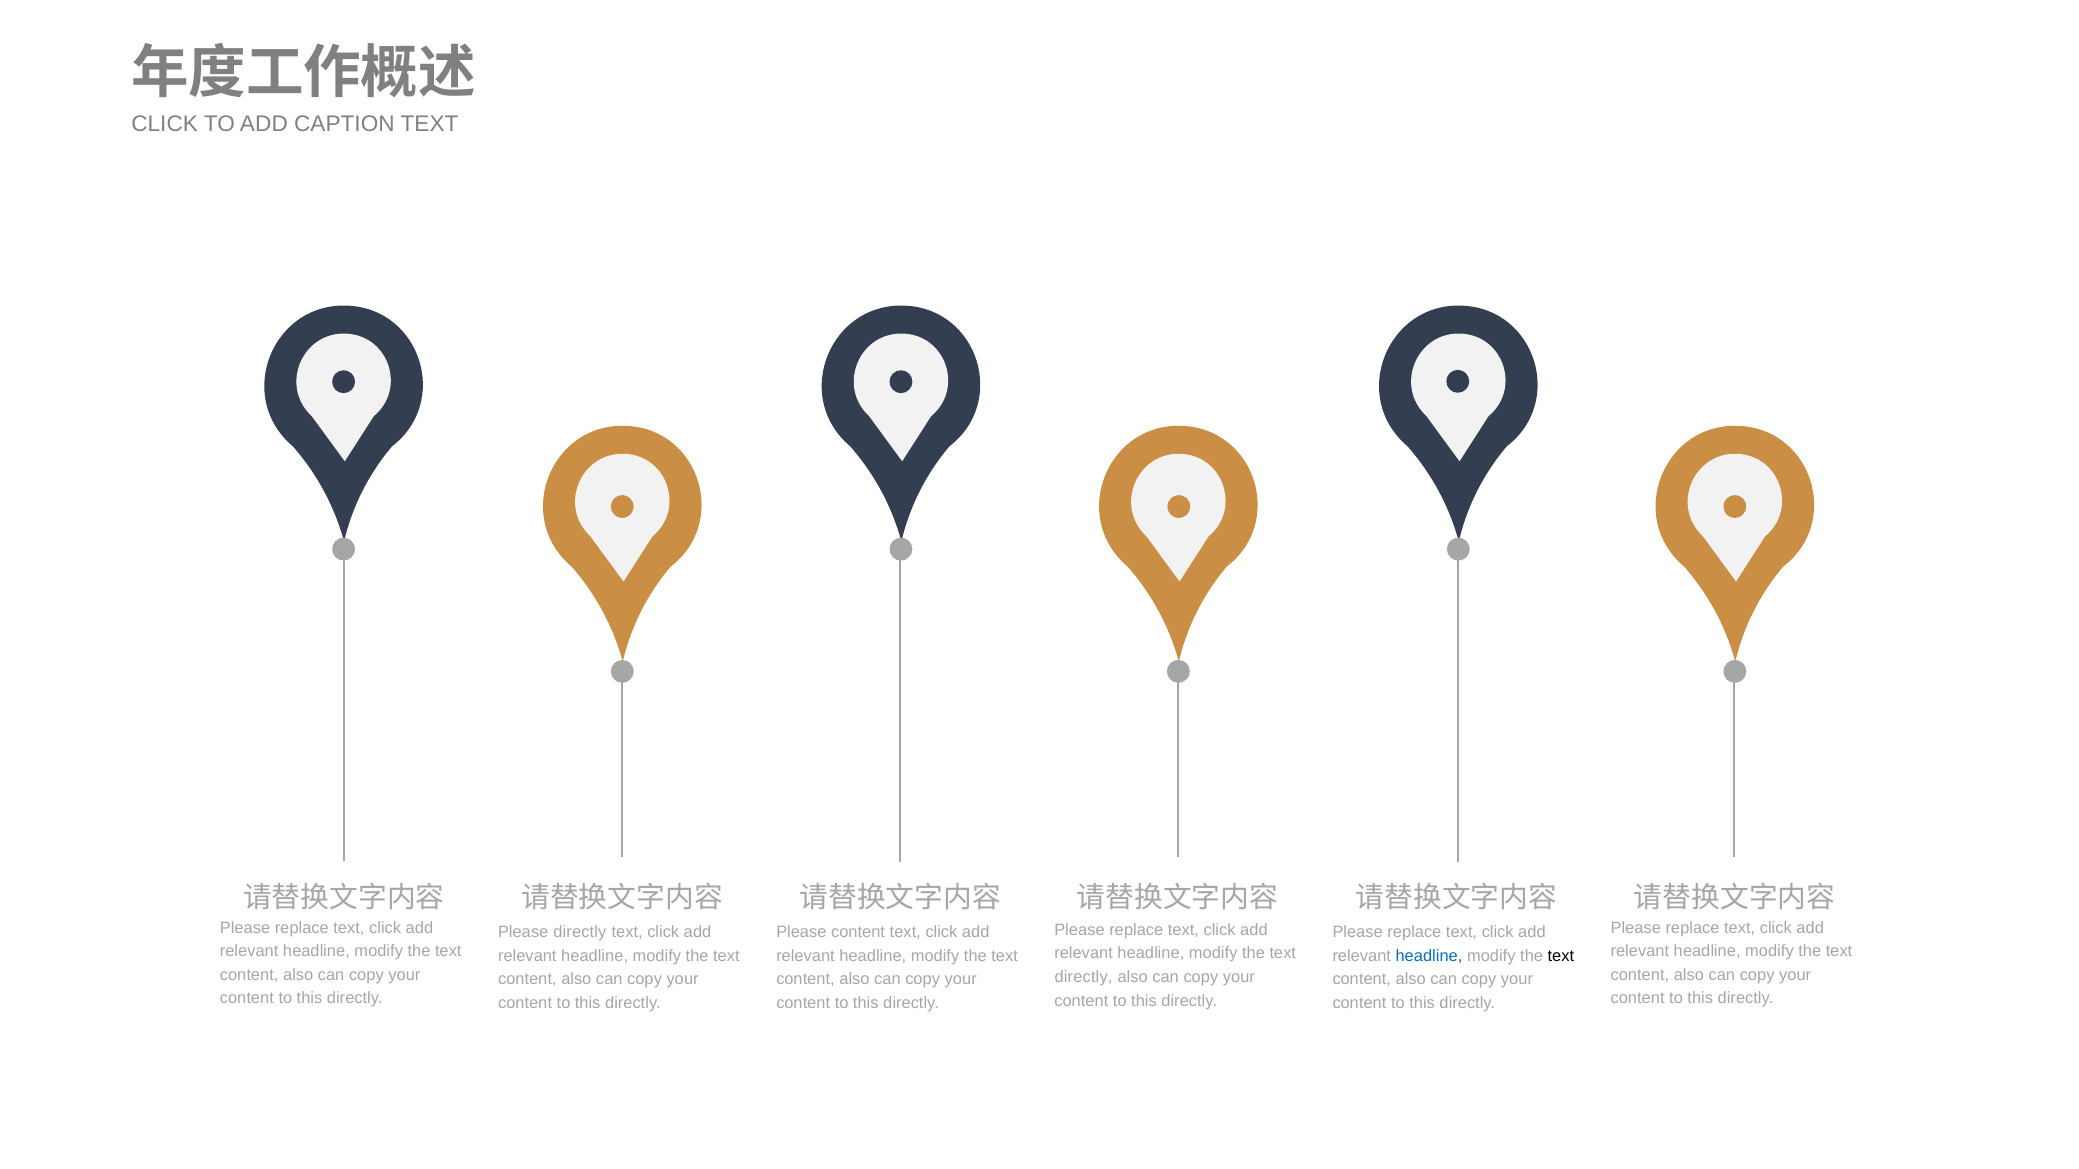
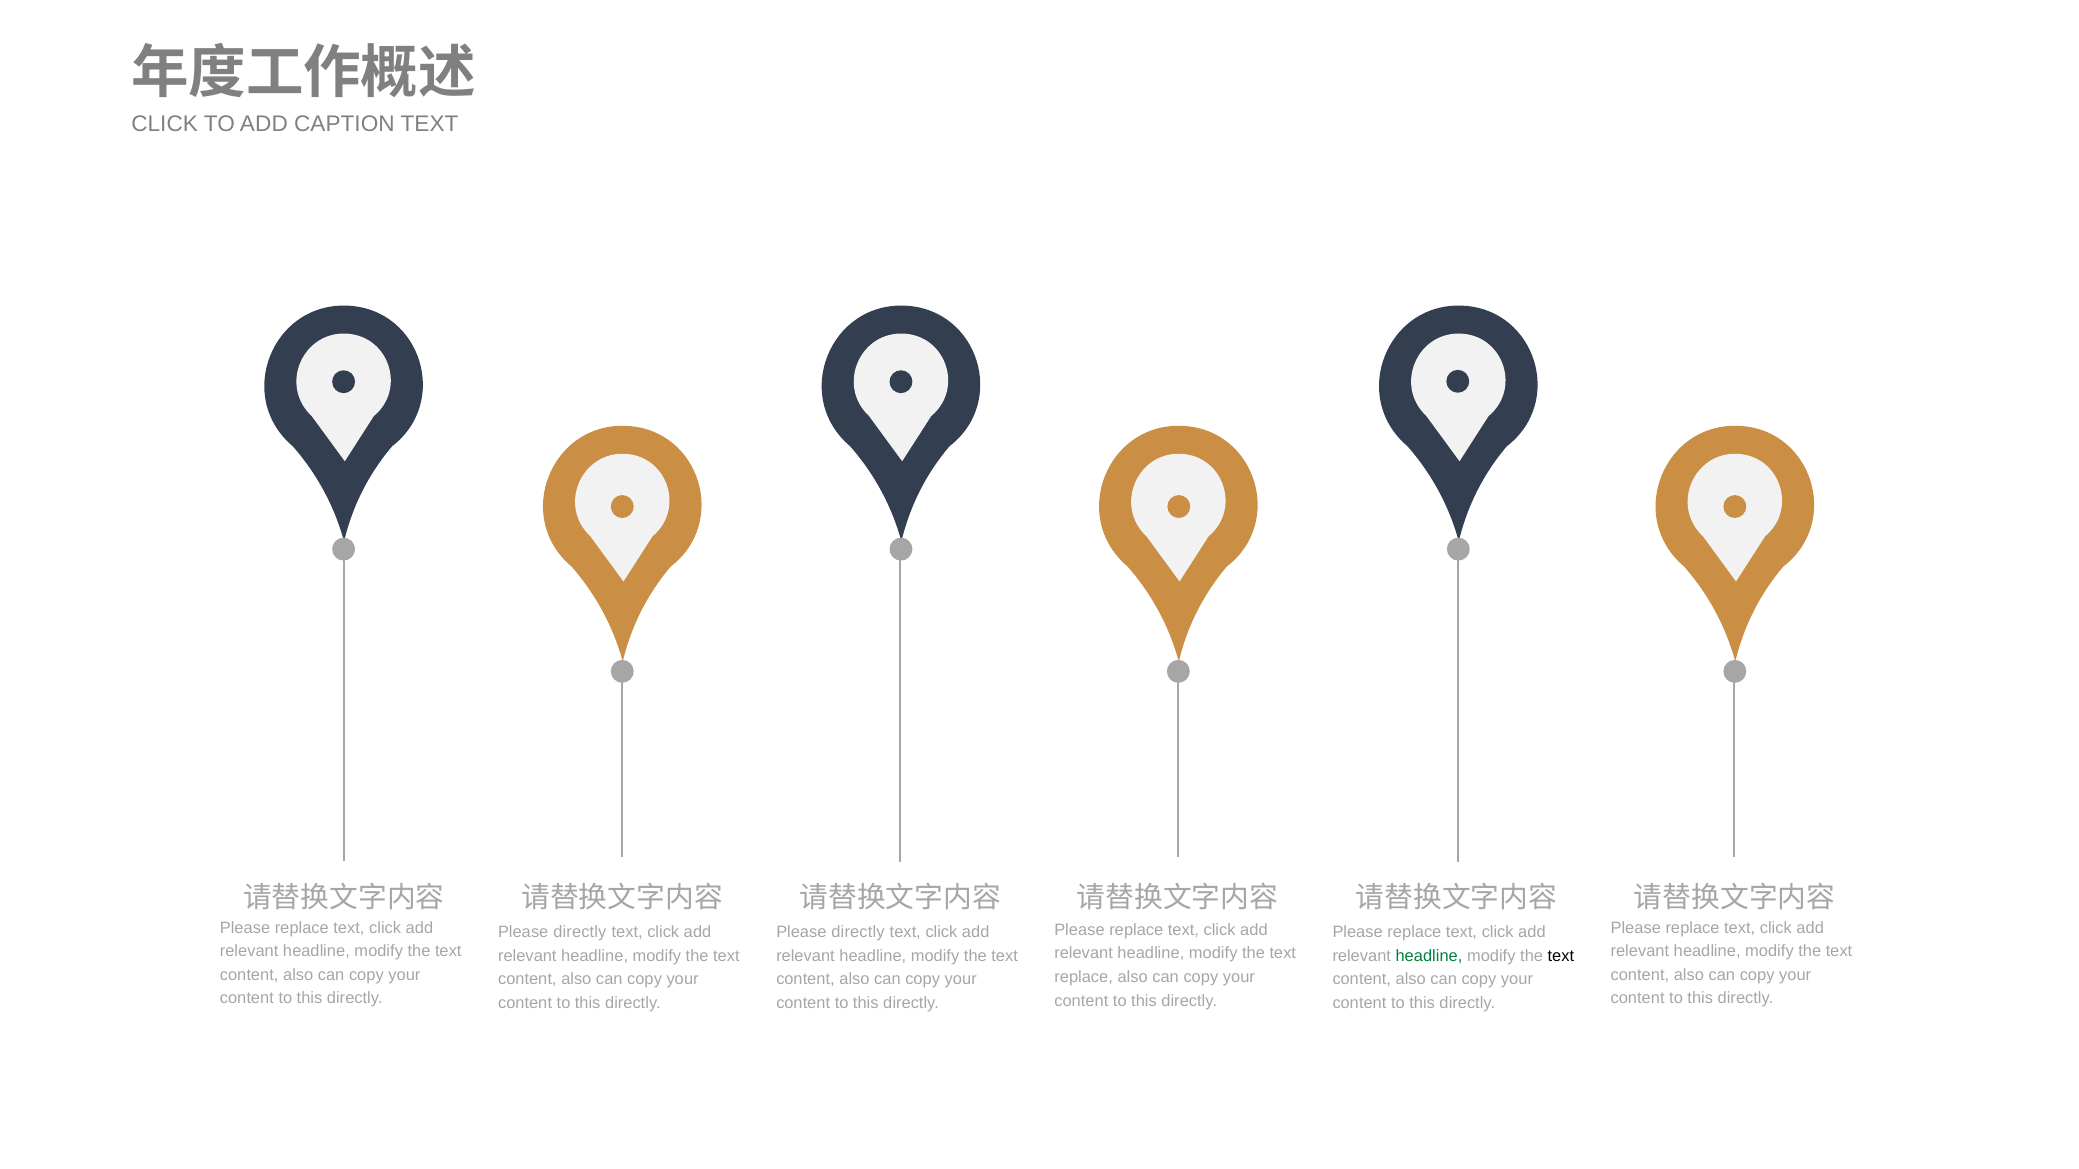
content at (858, 933): content -> directly
headline at (1429, 956) colour: blue -> green
directly at (1084, 977): directly -> replace
